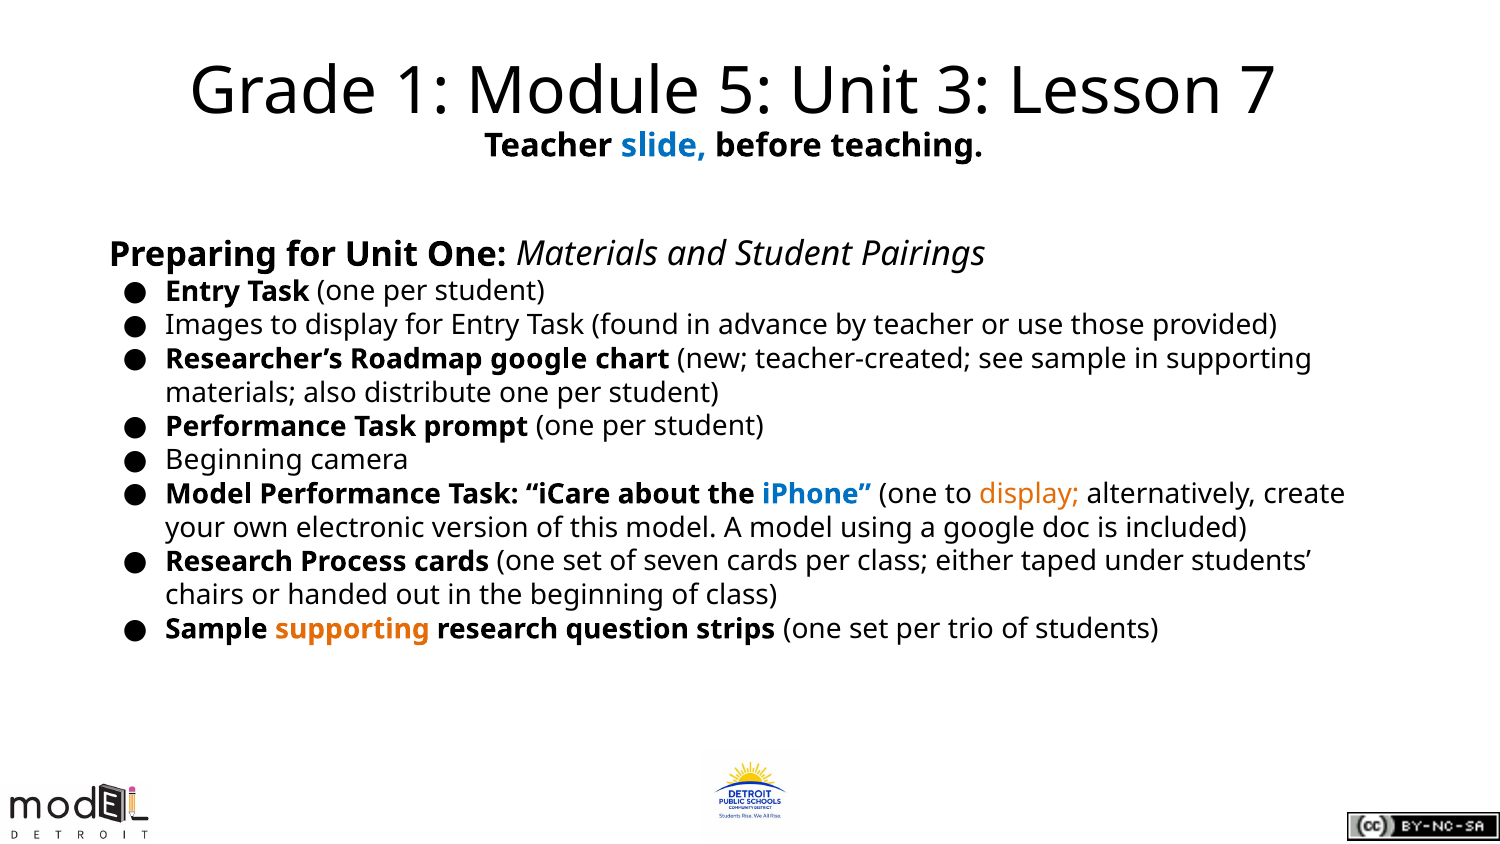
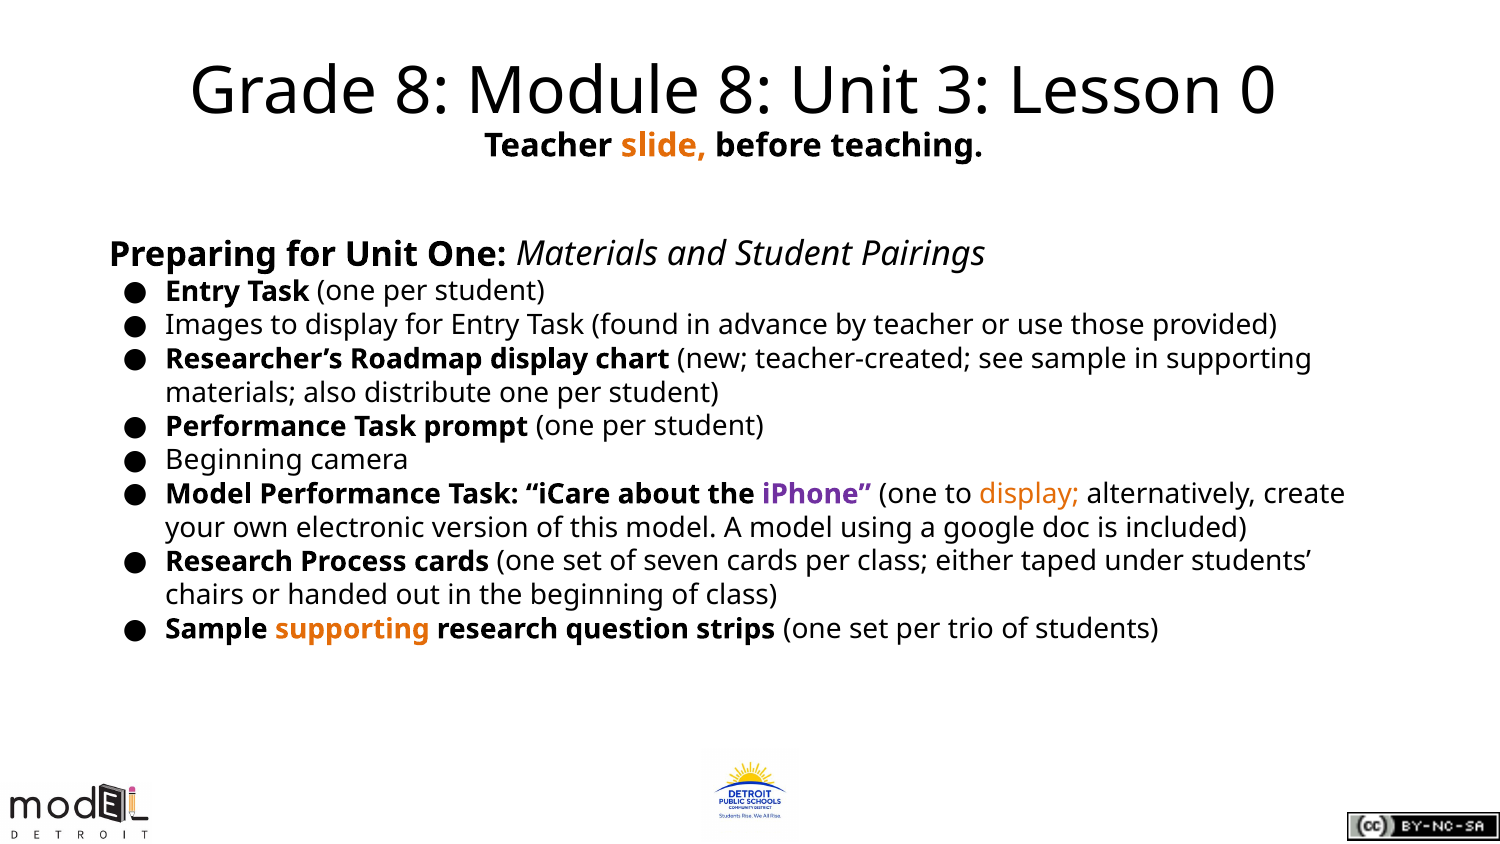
Grade 1: 1 -> 8
Module 5: 5 -> 8
7: 7 -> 0
slide colour: blue -> orange
Roadmap google: google -> display
iPhone colour: blue -> purple
